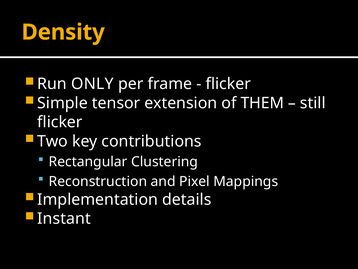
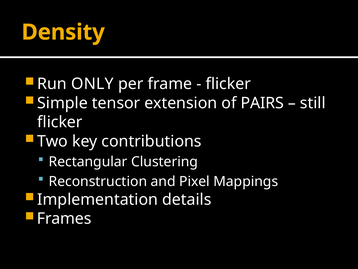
THEM: THEM -> PAIRS
Instant: Instant -> Frames
